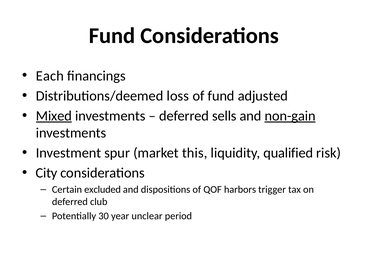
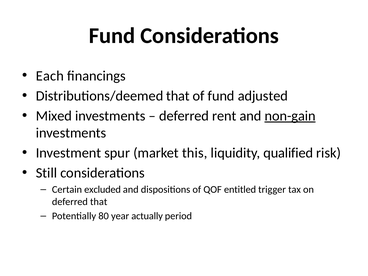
Distributions/deemed loss: loss -> that
Mixed underline: present -> none
sells: sells -> rent
City: City -> Still
harbors: harbors -> entitled
deferred club: club -> that
30: 30 -> 80
unclear: unclear -> actually
